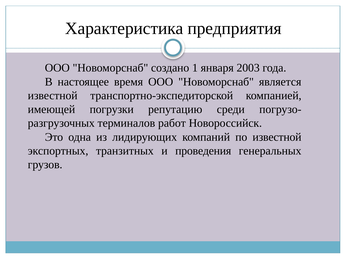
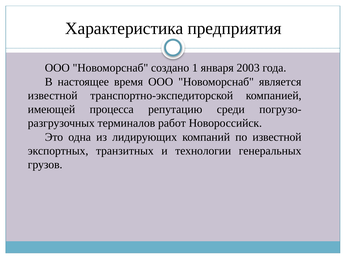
погрузки: погрузки -> процесса
проведения: проведения -> технологии
